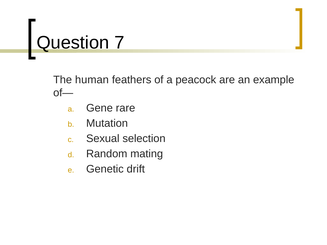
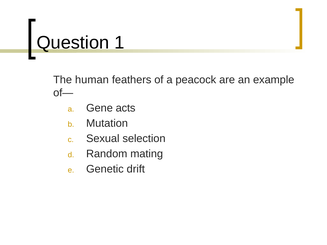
7: 7 -> 1
rare: rare -> acts
